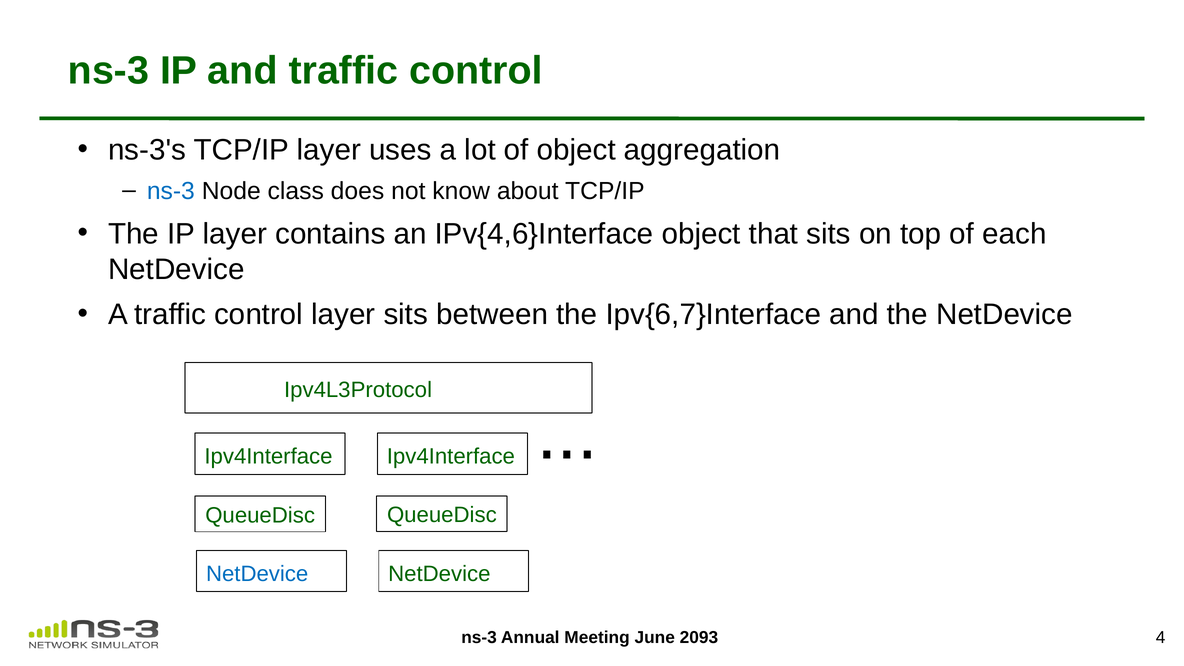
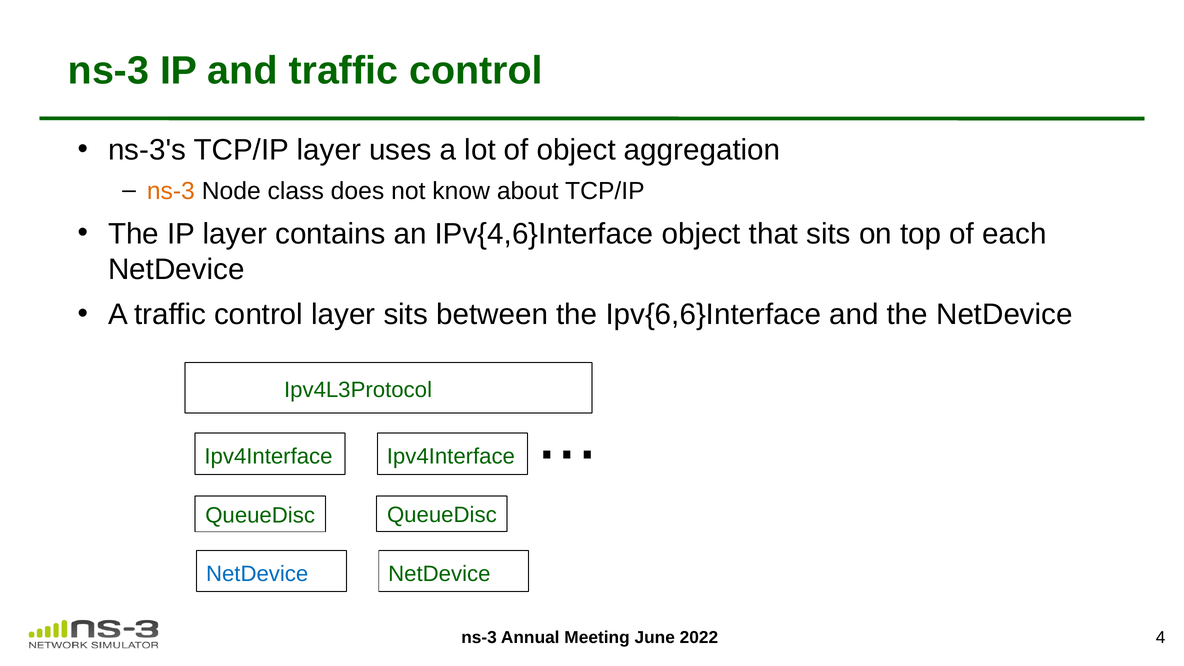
ns-3 at (171, 191) colour: blue -> orange
Ipv{6,7}Interface: Ipv{6,7}Interface -> Ipv{6,6}Interface
2093: 2093 -> 2022
